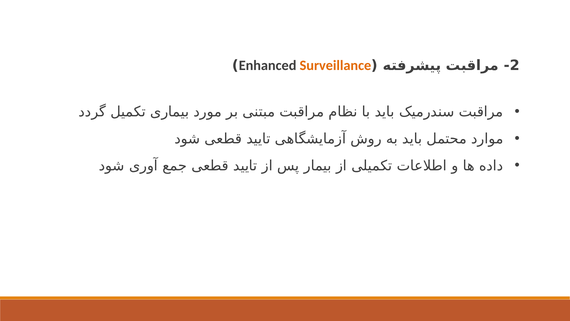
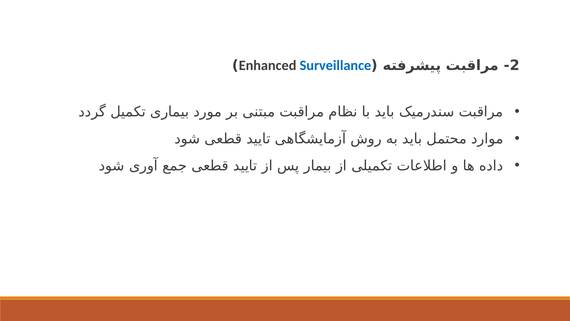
Surveillance colour: orange -> blue
